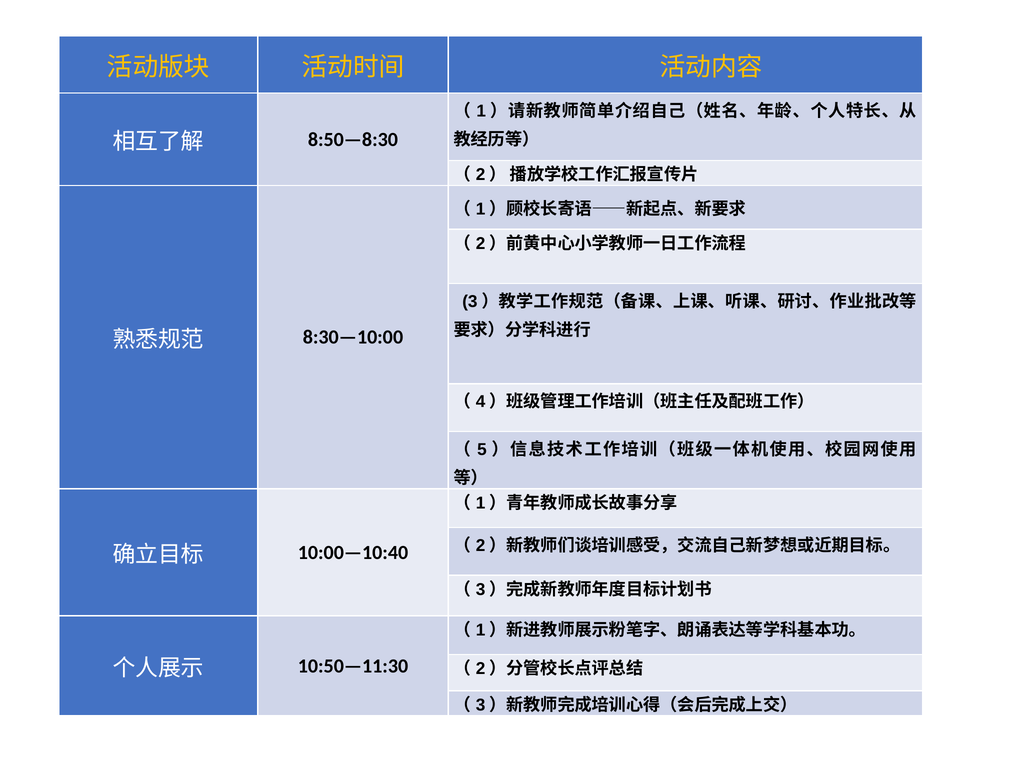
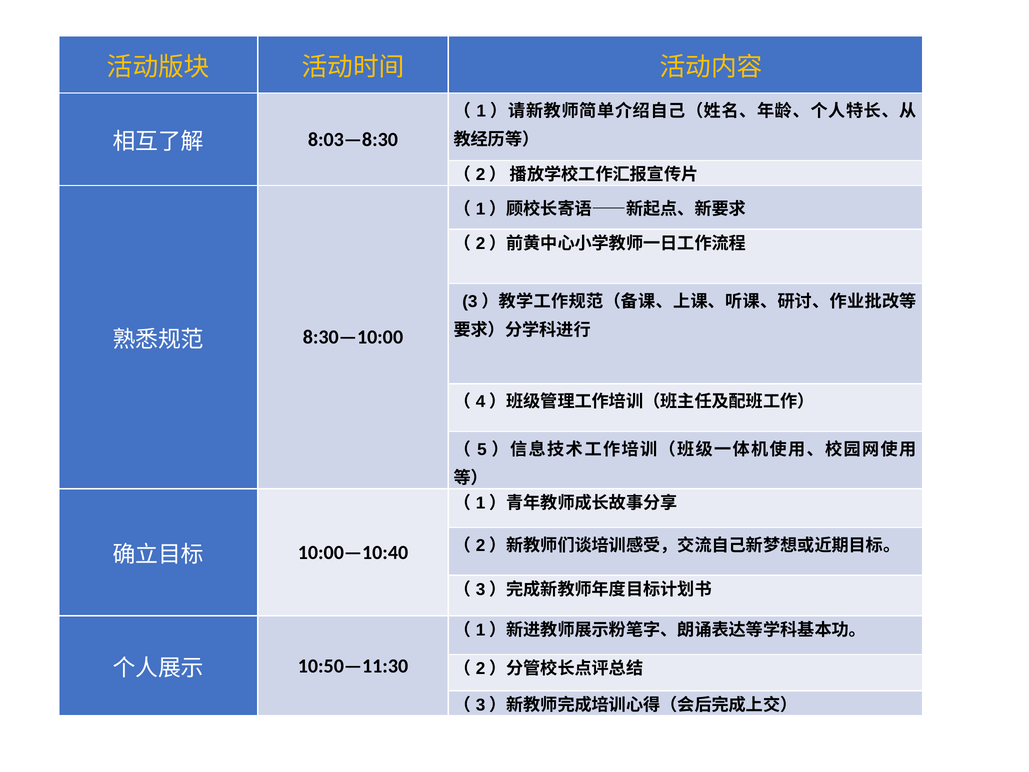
8:50—8:30: 8:50—8:30 -> 8:03—8:30
